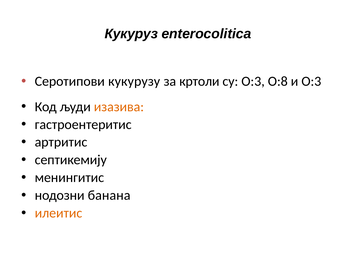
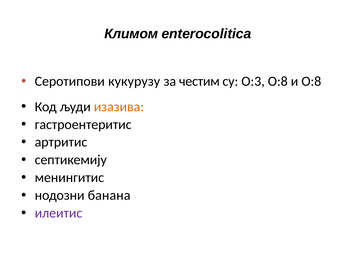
Кукуруз: Кукуруз -> Климом
кртоли: кртоли -> честим
и О:3: О:3 -> О:8
илеитис colour: orange -> purple
